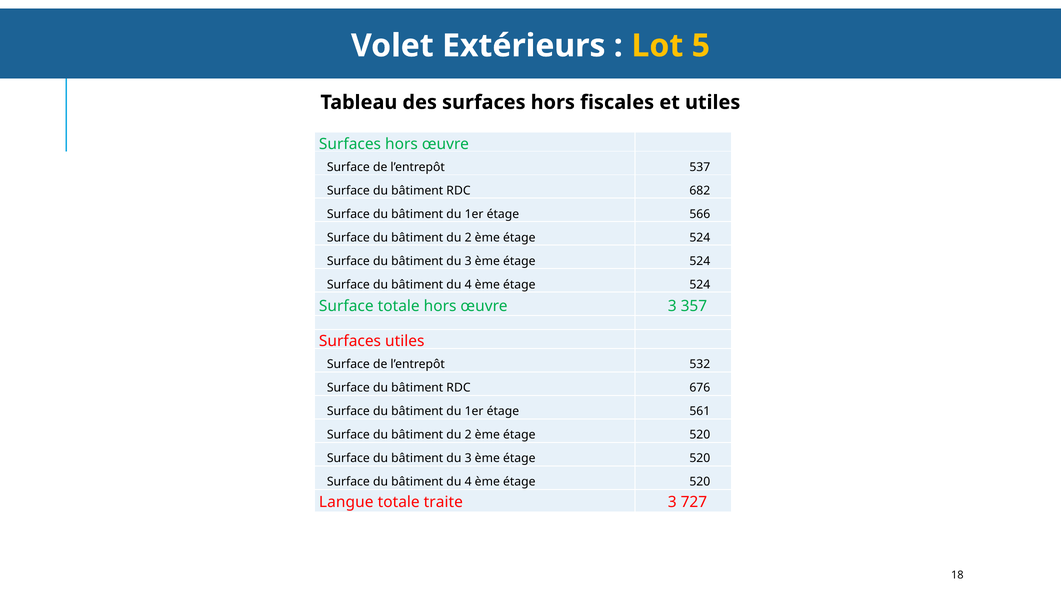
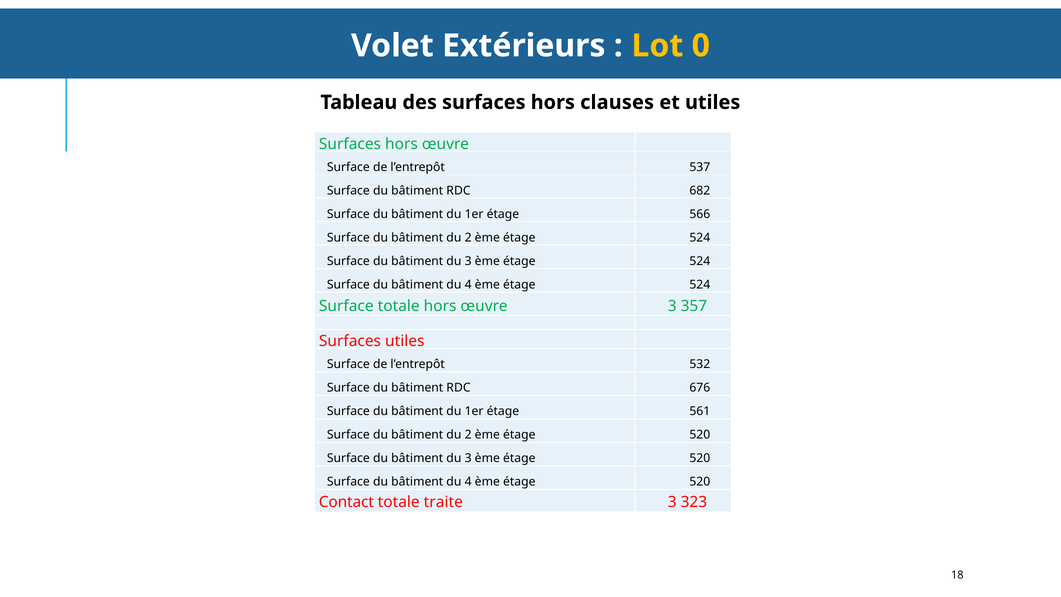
5: 5 -> 0
fiscales: fiscales -> clauses
Langue: Langue -> Contact
727: 727 -> 323
